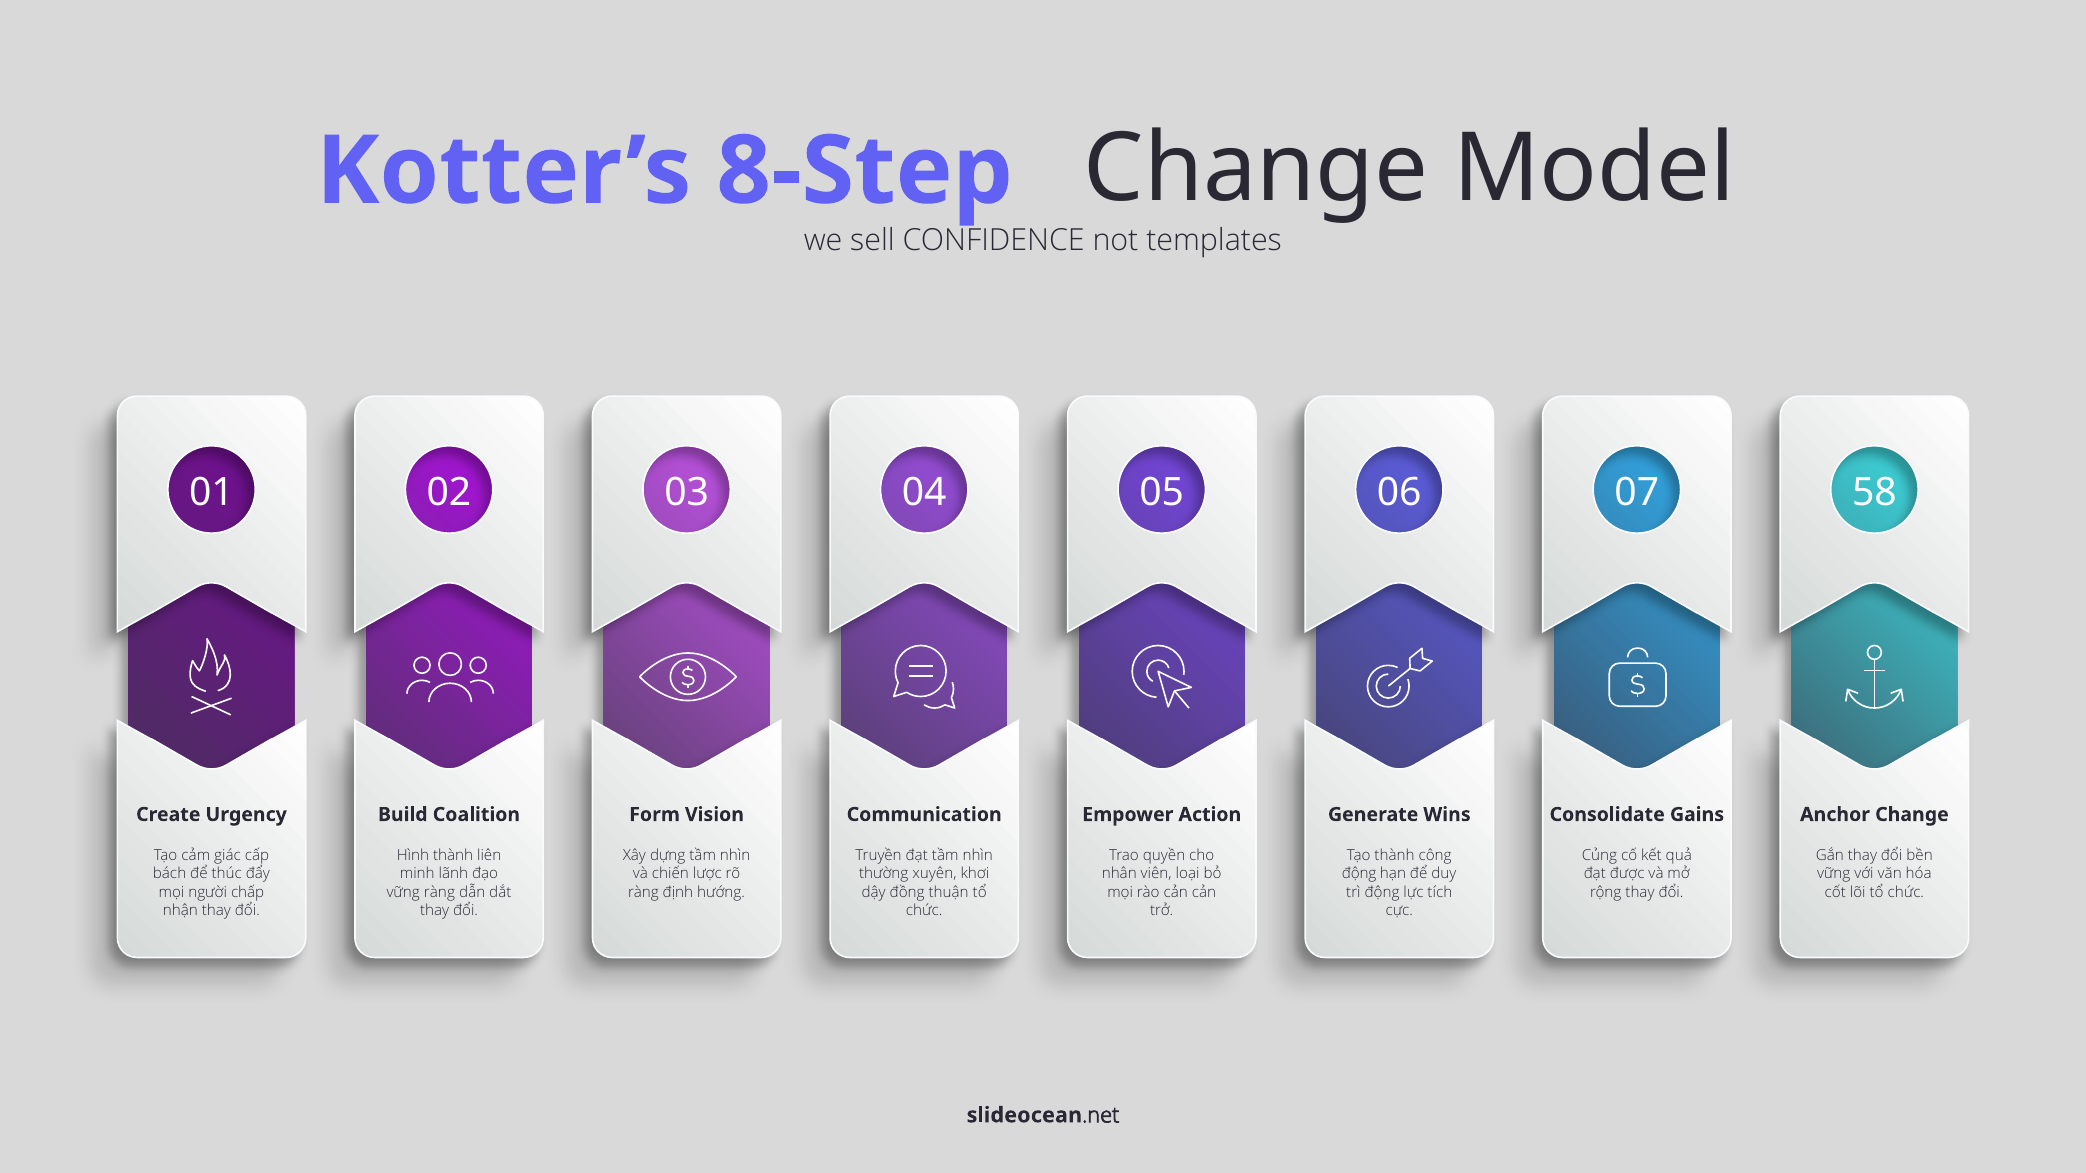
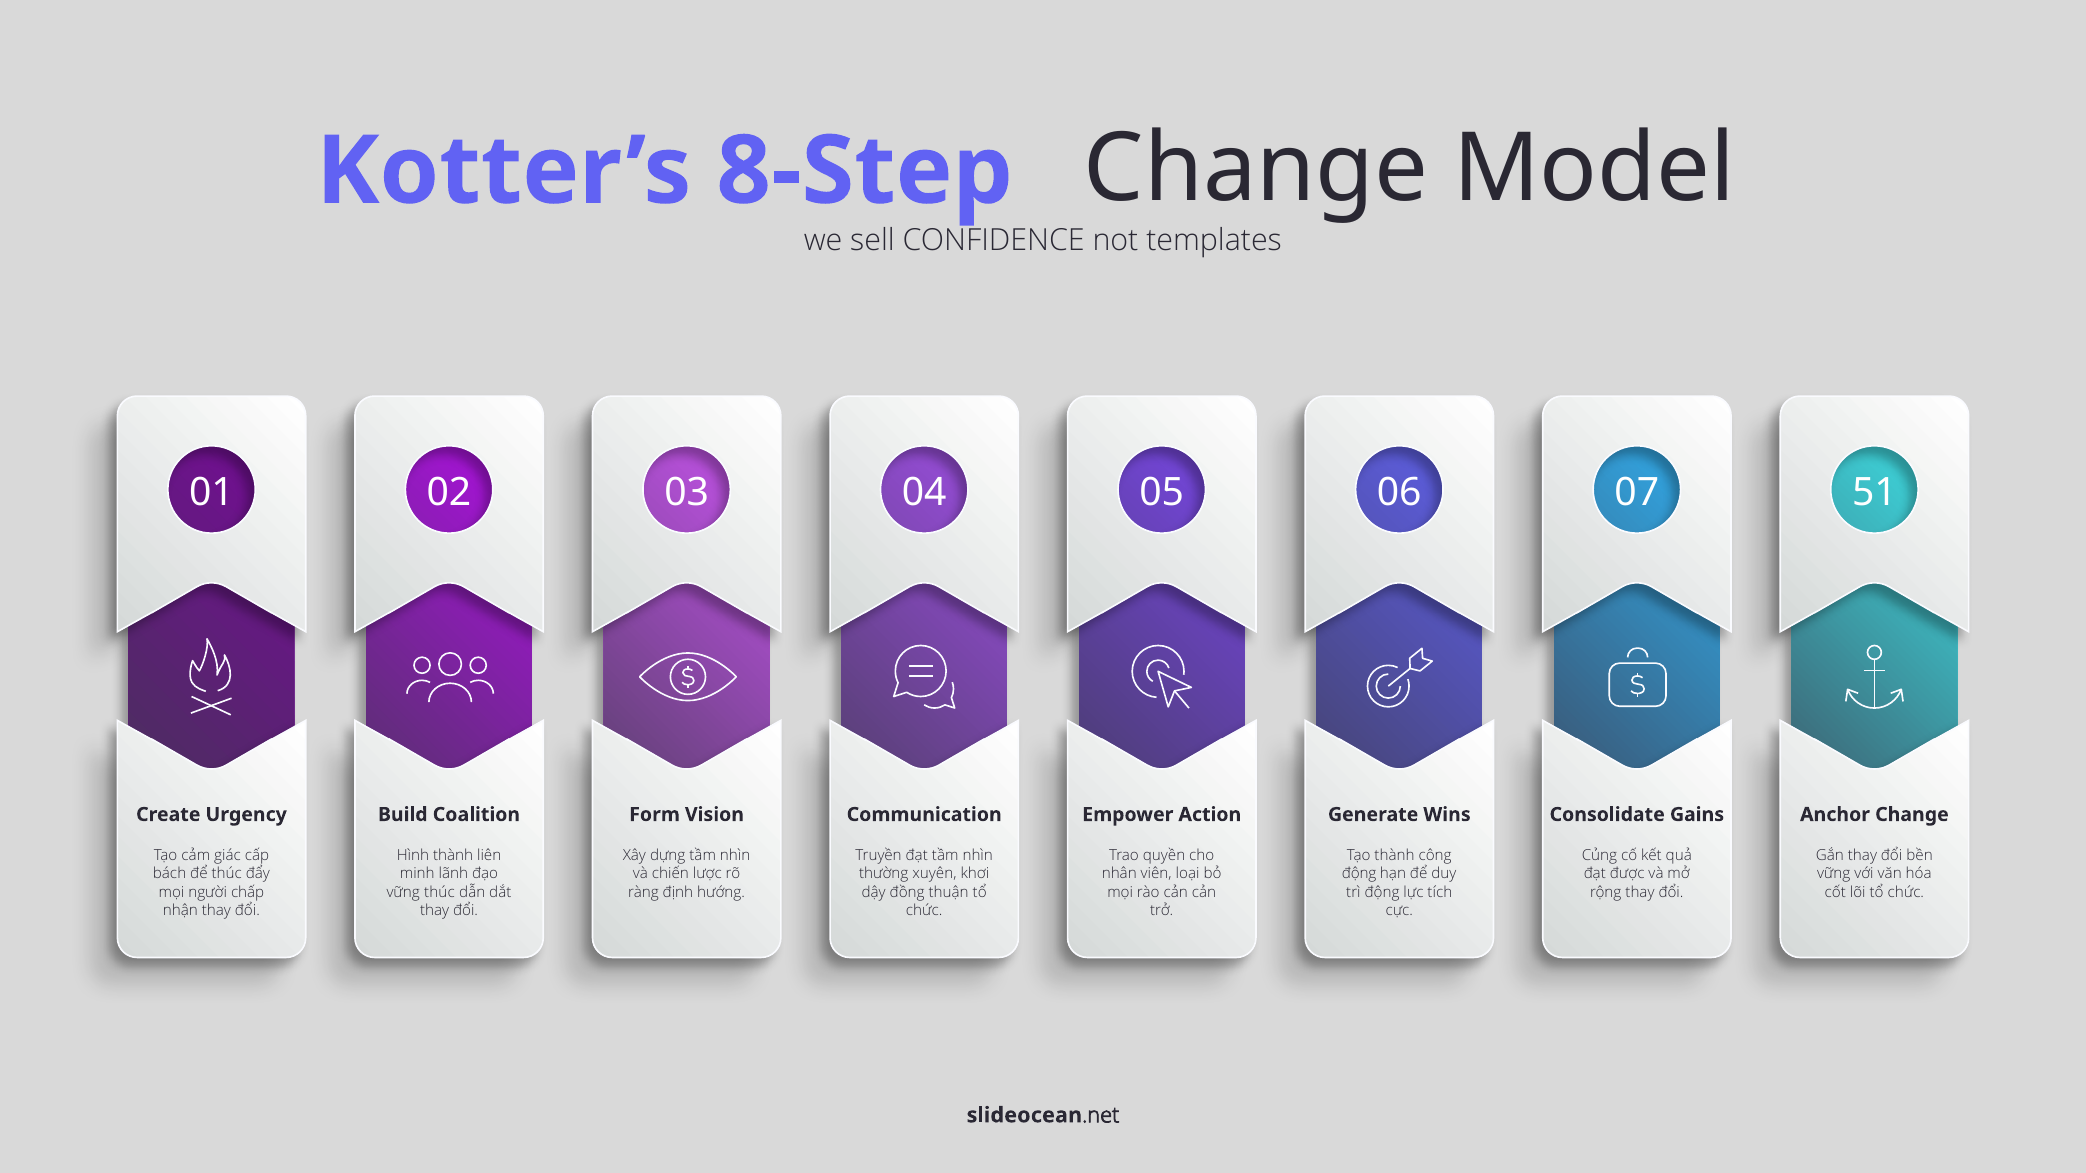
58: 58 -> 51
vững ràng: ràng -> thúc
